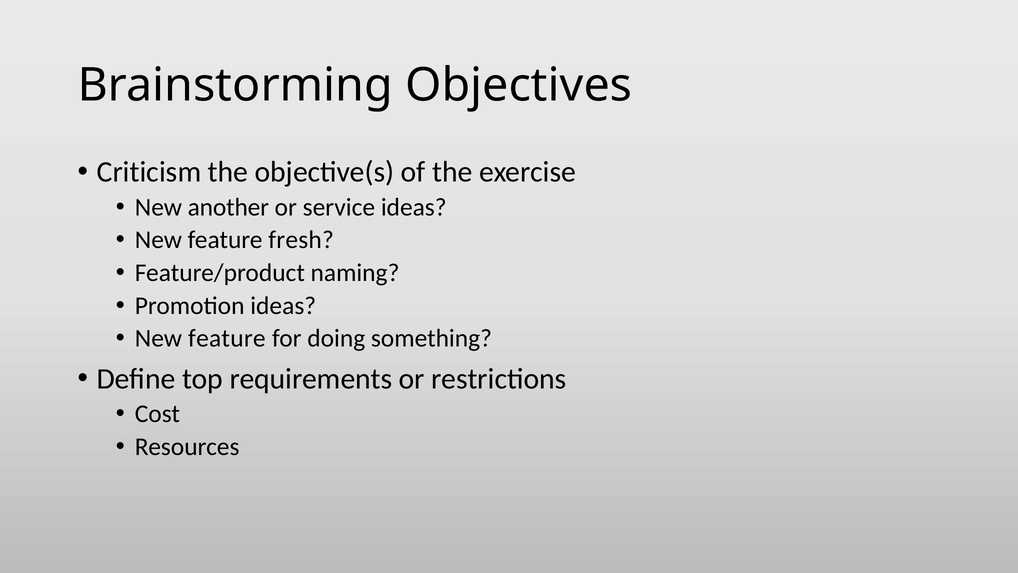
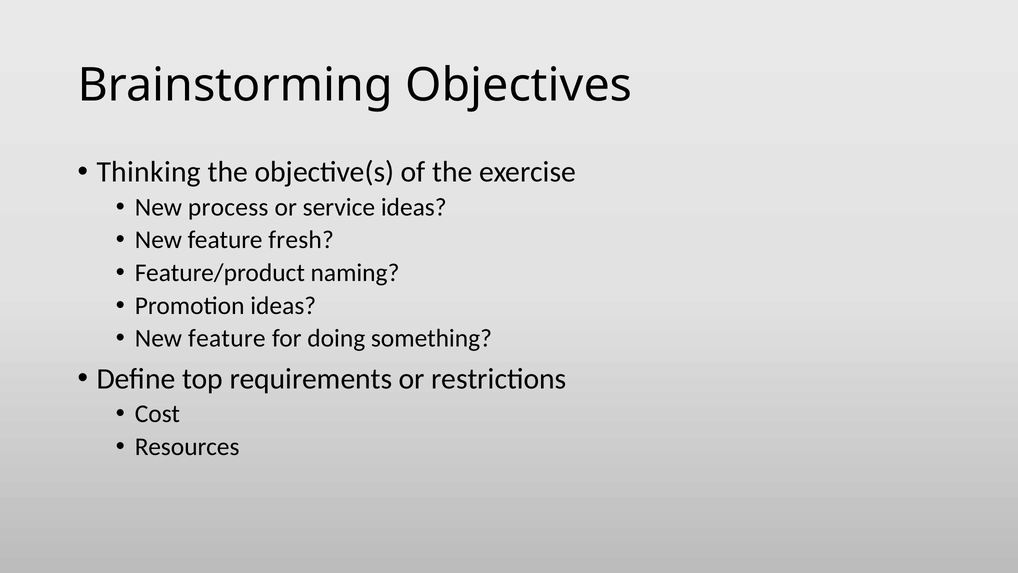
Criticism: Criticism -> Thinking
another: another -> process
